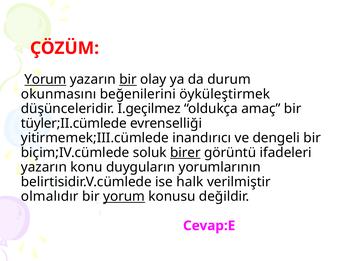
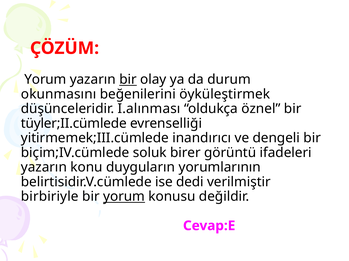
Yorum at (45, 80) underline: present -> none
I.geçilmez: I.geçilmez -> I.alınması
amaç: amaç -> öznel
birer underline: present -> none
halk: halk -> dedi
olmalıdır: olmalıdır -> birbiriyle
